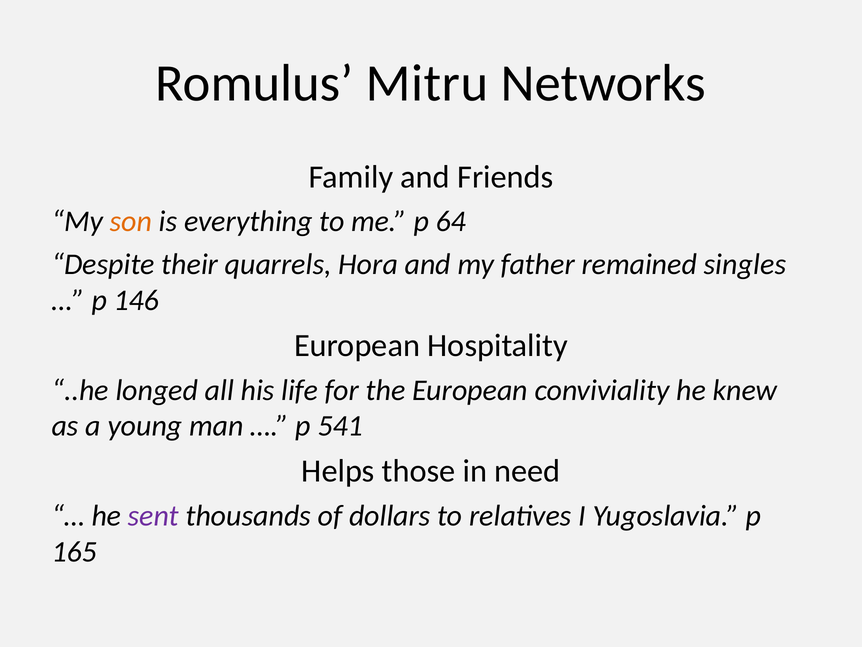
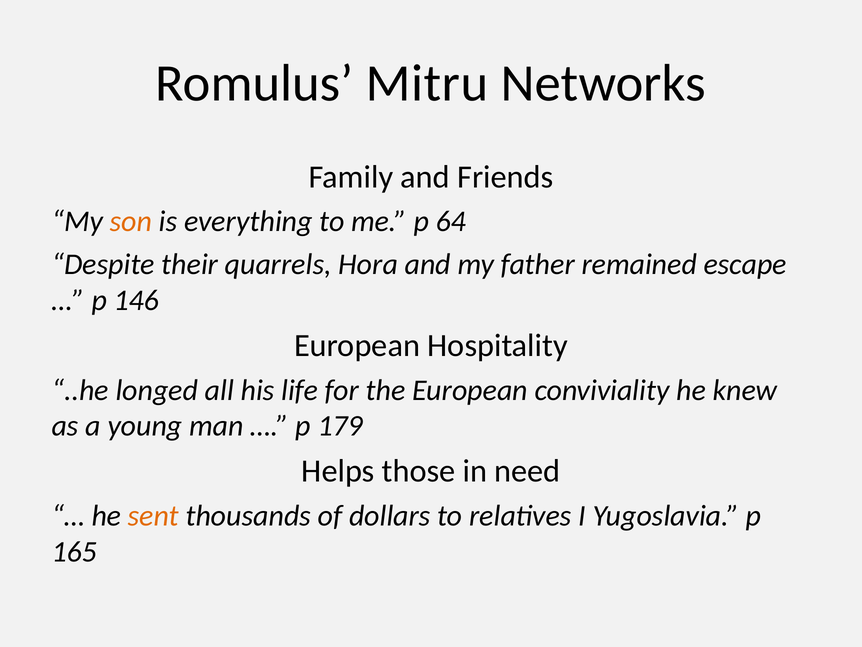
singles: singles -> escape
541: 541 -> 179
sent colour: purple -> orange
